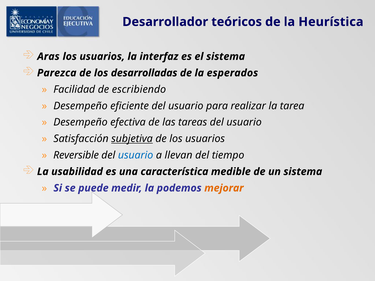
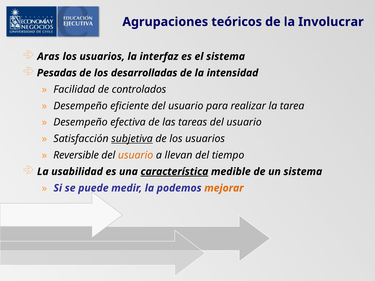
Desarrollador: Desarrollador -> Agrupaciones
Heurística: Heurística -> Involucrar
Parezca: Parezca -> Pesadas
esperados: esperados -> intensidad
escribiendo: escribiendo -> controlados
usuario at (136, 155) colour: blue -> orange
característica underline: none -> present
